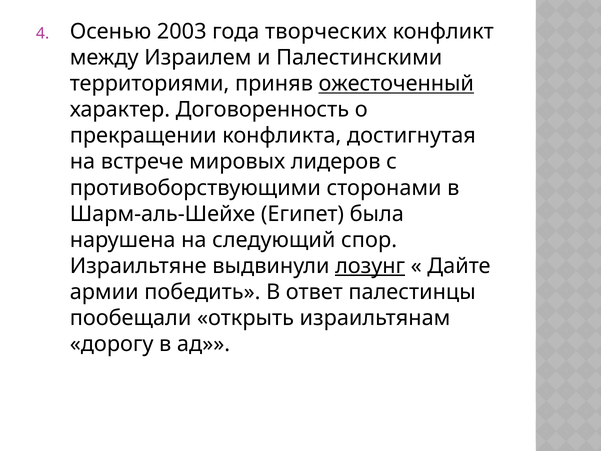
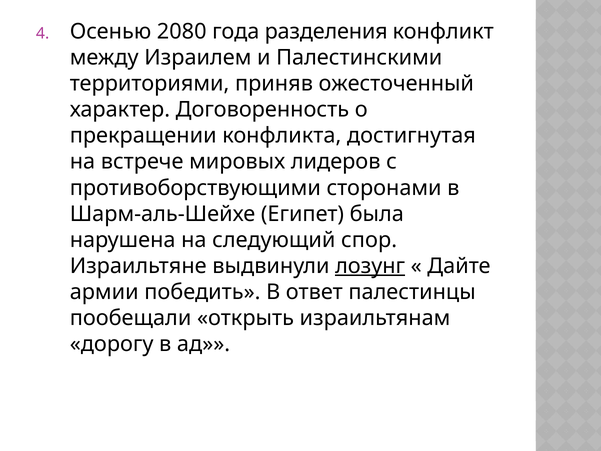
2003: 2003 -> 2080
творческих: творческих -> разделения
ожесточенный underline: present -> none
